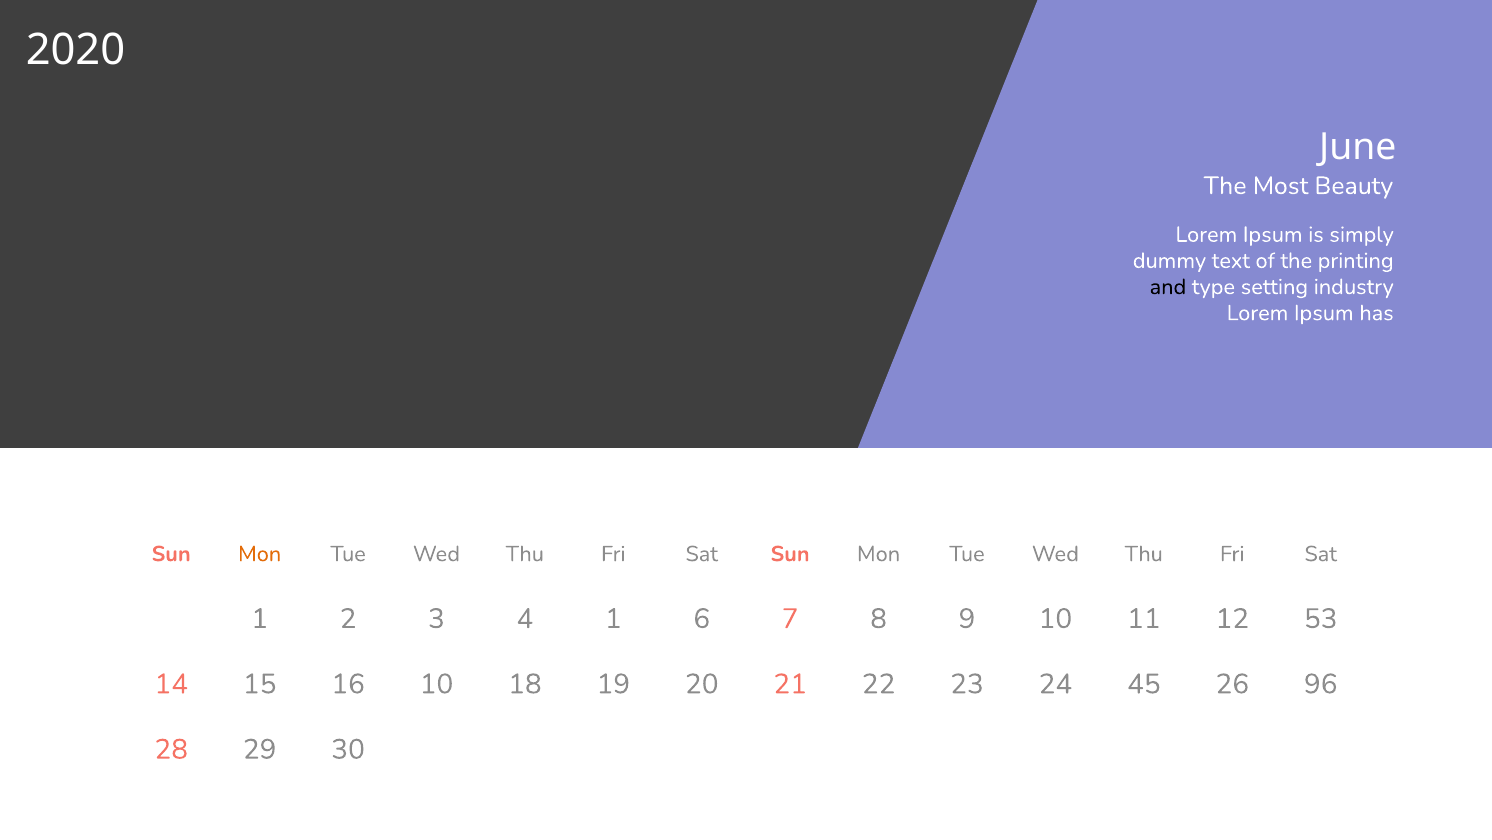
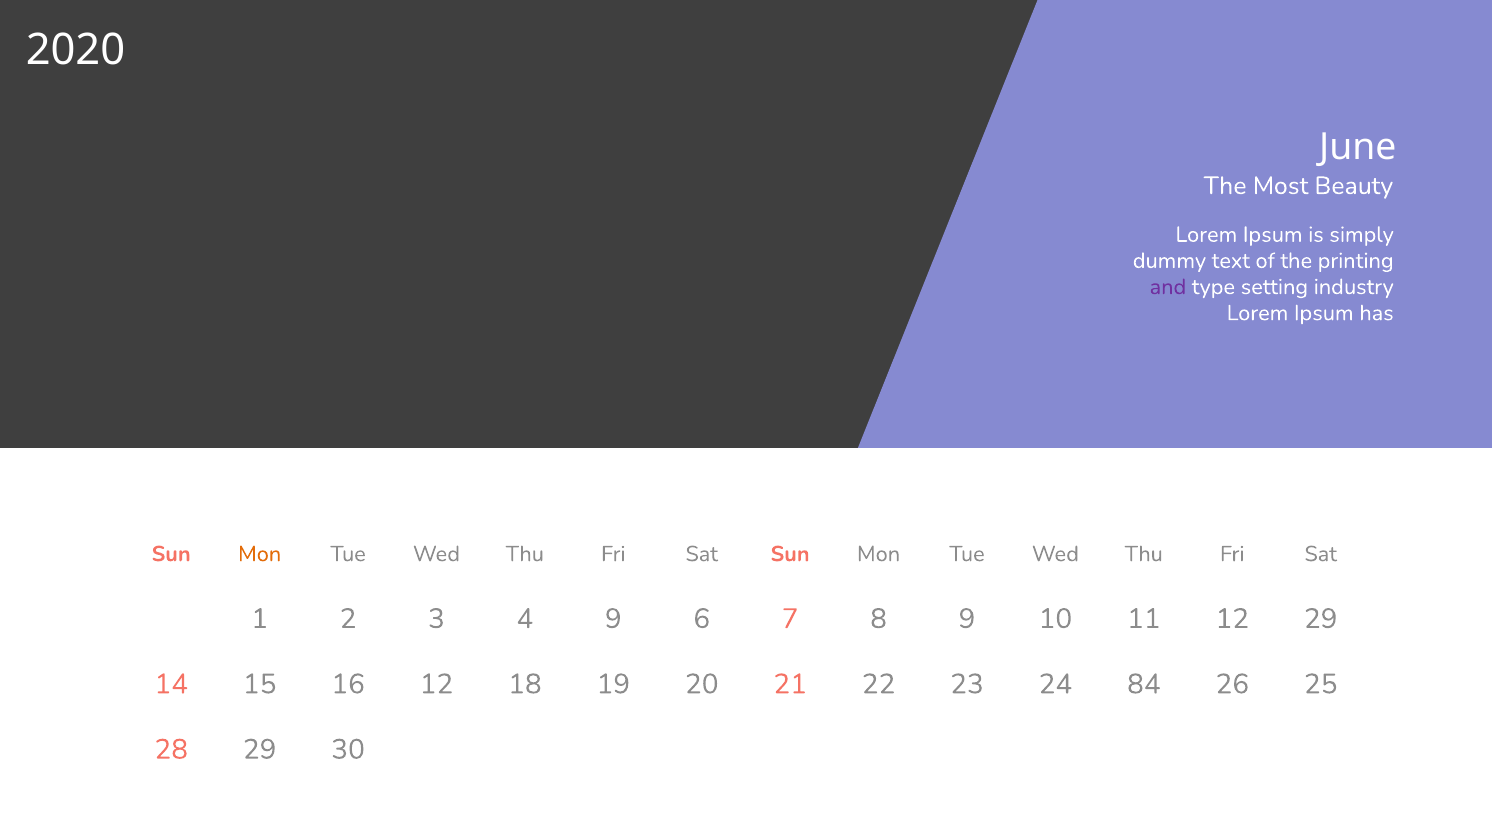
and colour: black -> purple
4 1: 1 -> 9
12 53: 53 -> 29
16 10: 10 -> 12
45: 45 -> 84
96: 96 -> 25
